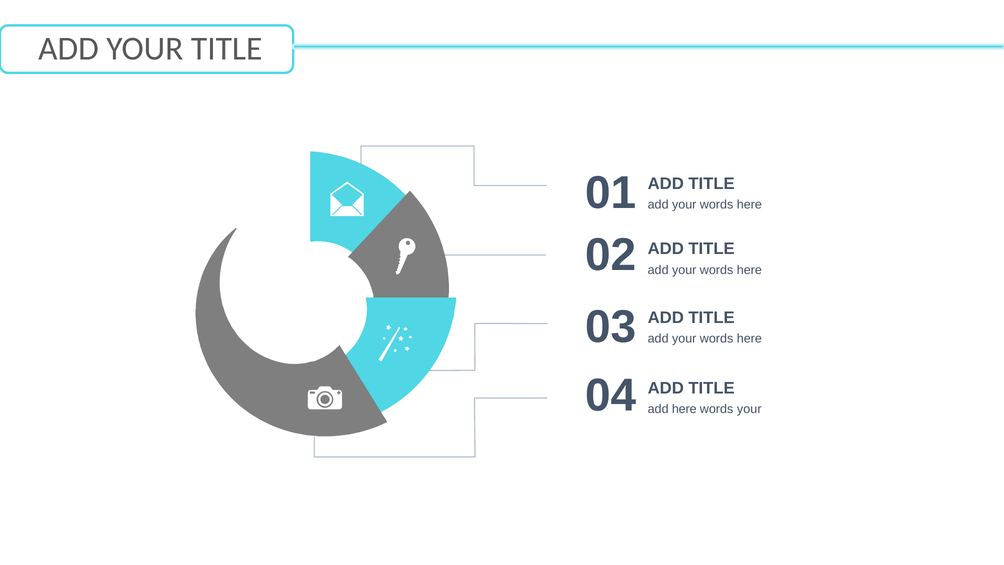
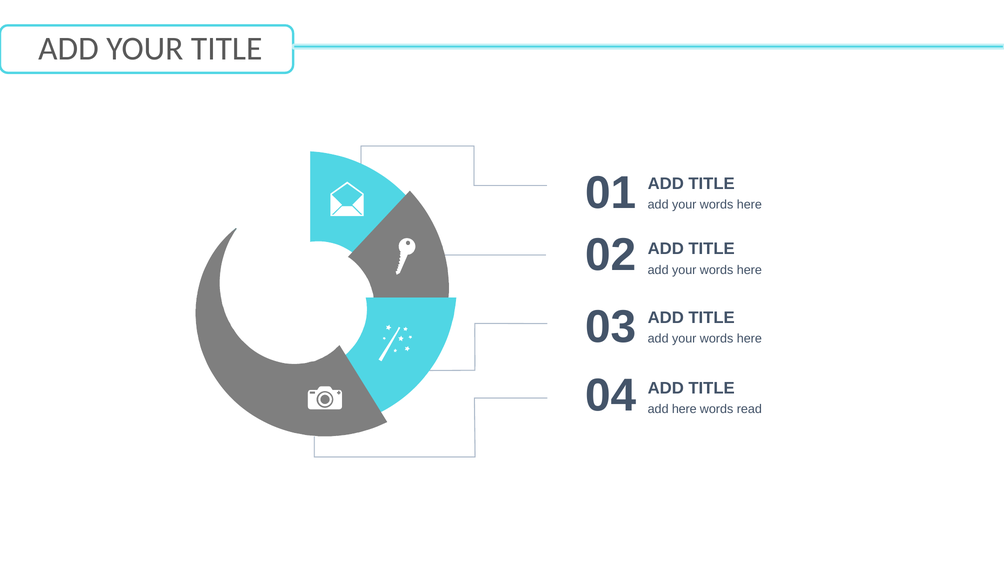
words your: your -> read
